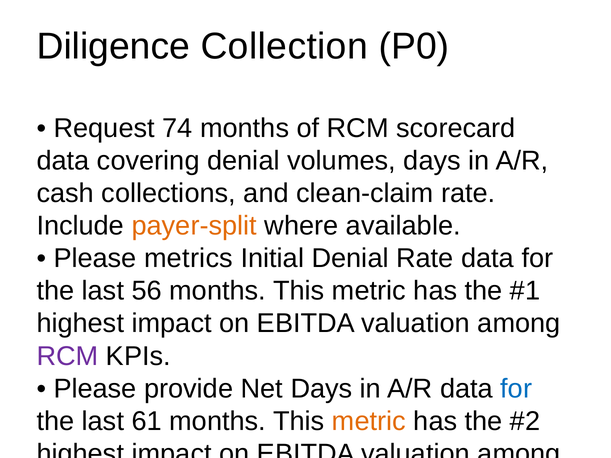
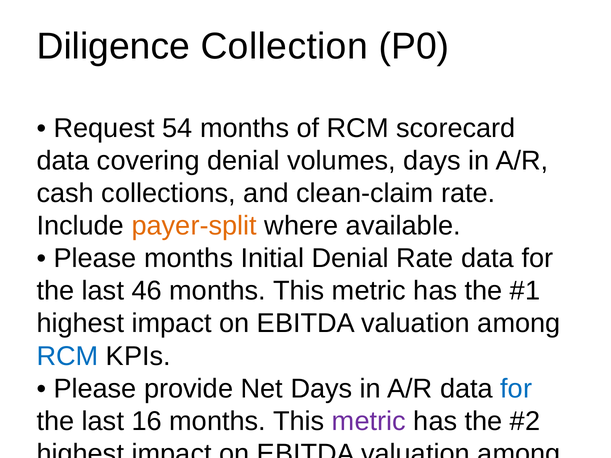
74: 74 -> 54
Please metrics: metrics -> months
56: 56 -> 46
RCM at (67, 356) colour: purple -> blue
61: 61 -> 16
metric at (369, 421) colour: orange -> purple
